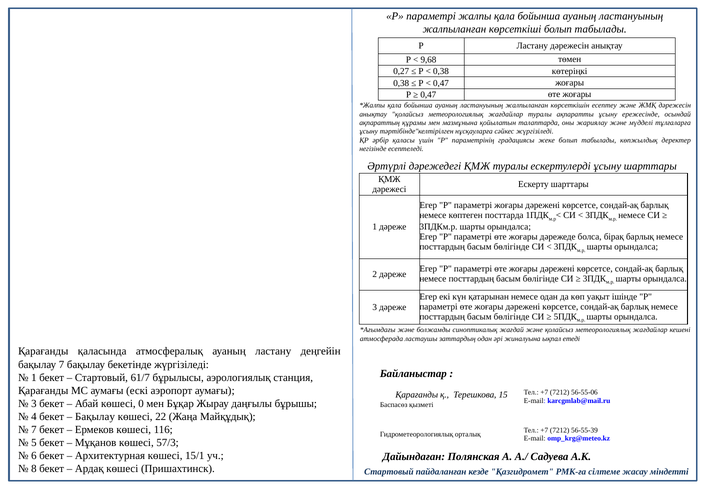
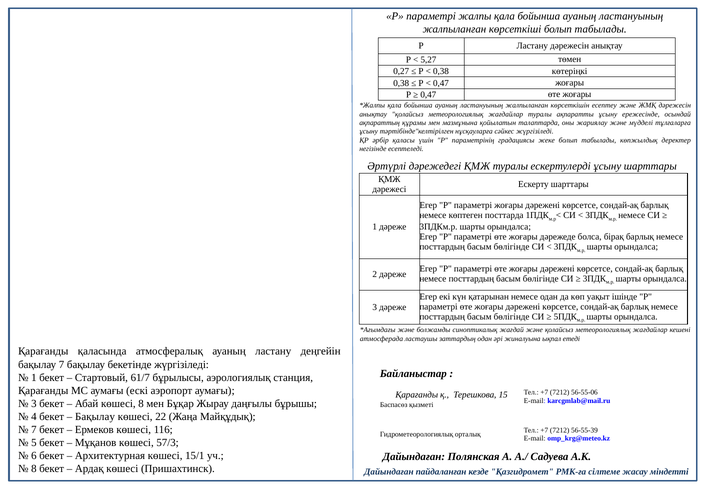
9,68: 9,68 -> 5,27
көшесі 0: 0 -> 8
Стартовый at (389, 472): Стартовый -> Дайындаған
